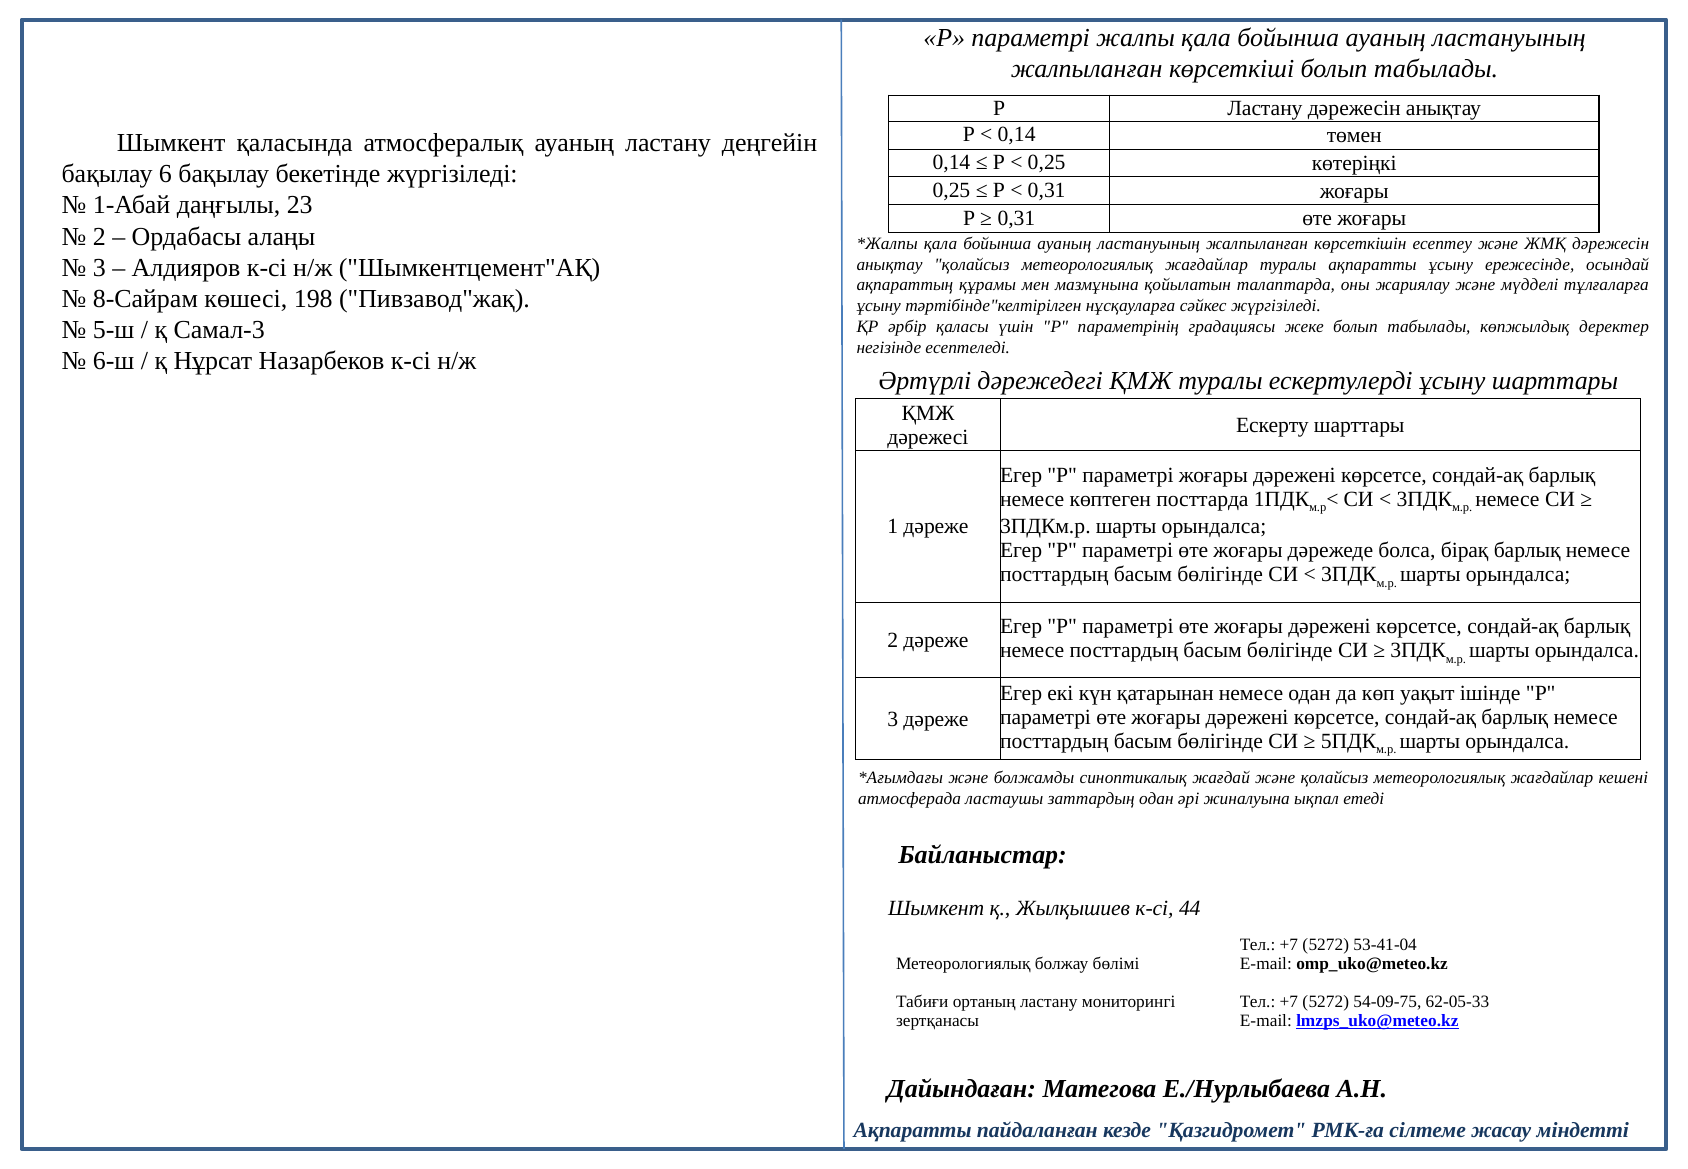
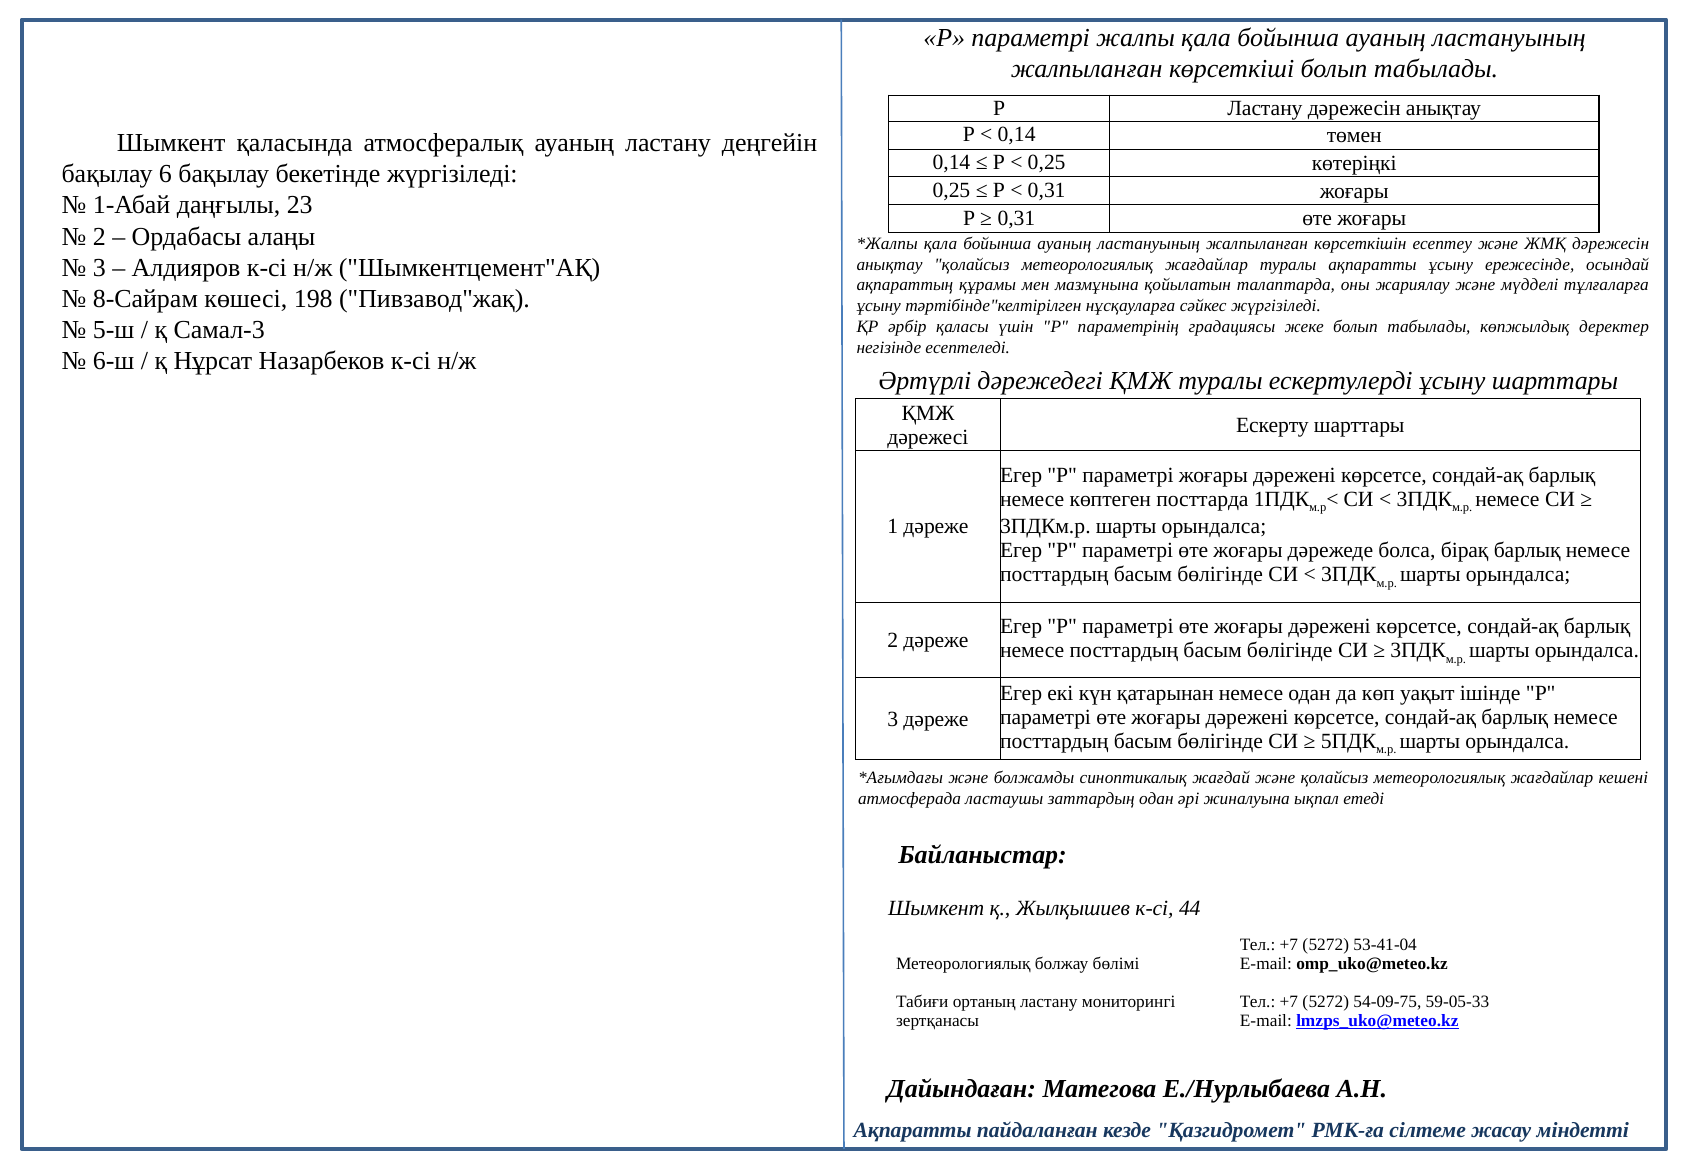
62-05-33: 62-05-33 -> 59-05-33
